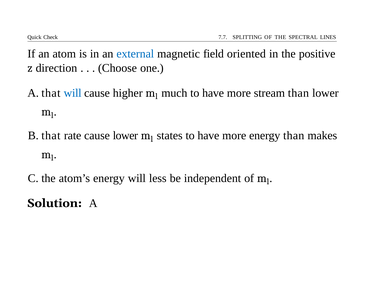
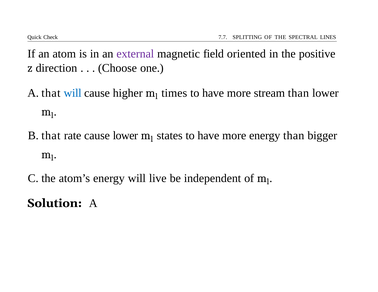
external colour: blue -> purple
much: much -> times
makes: makes -> bigger
less: less -> live
